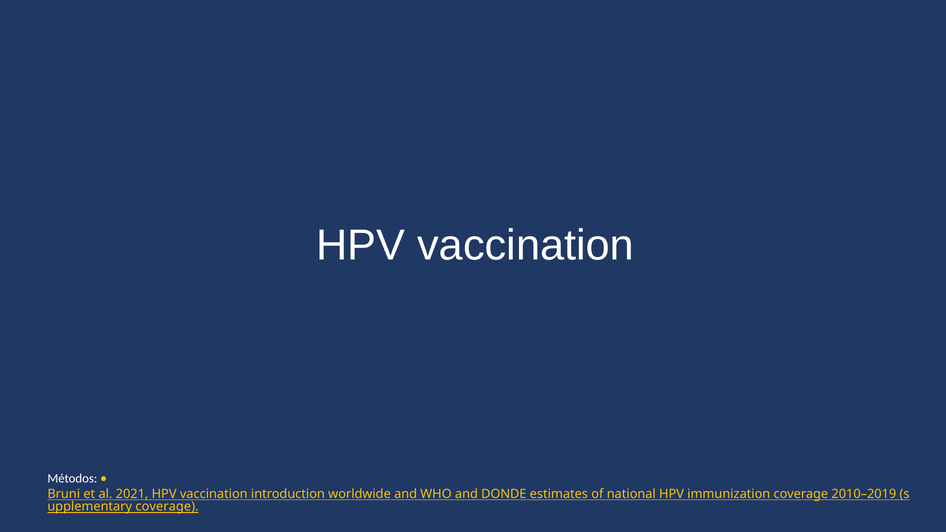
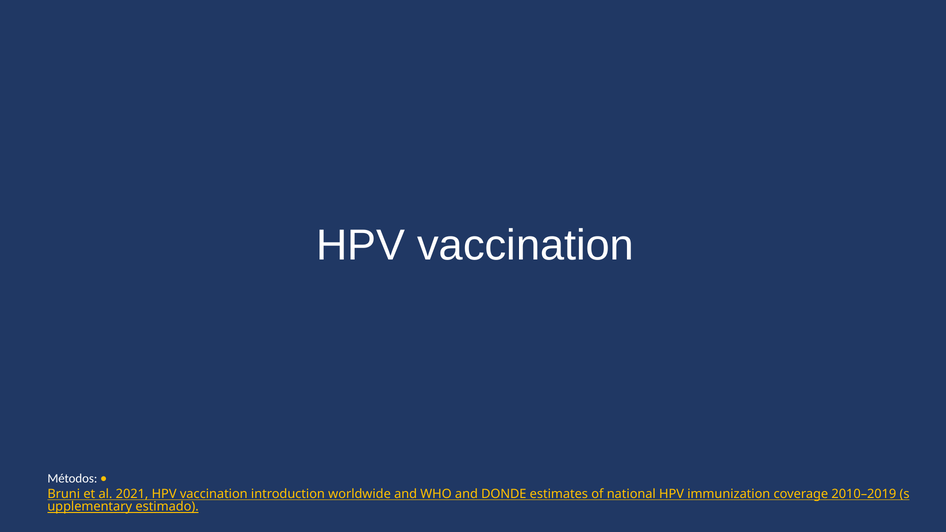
coverage at (167, 507): coverage -> estimado
